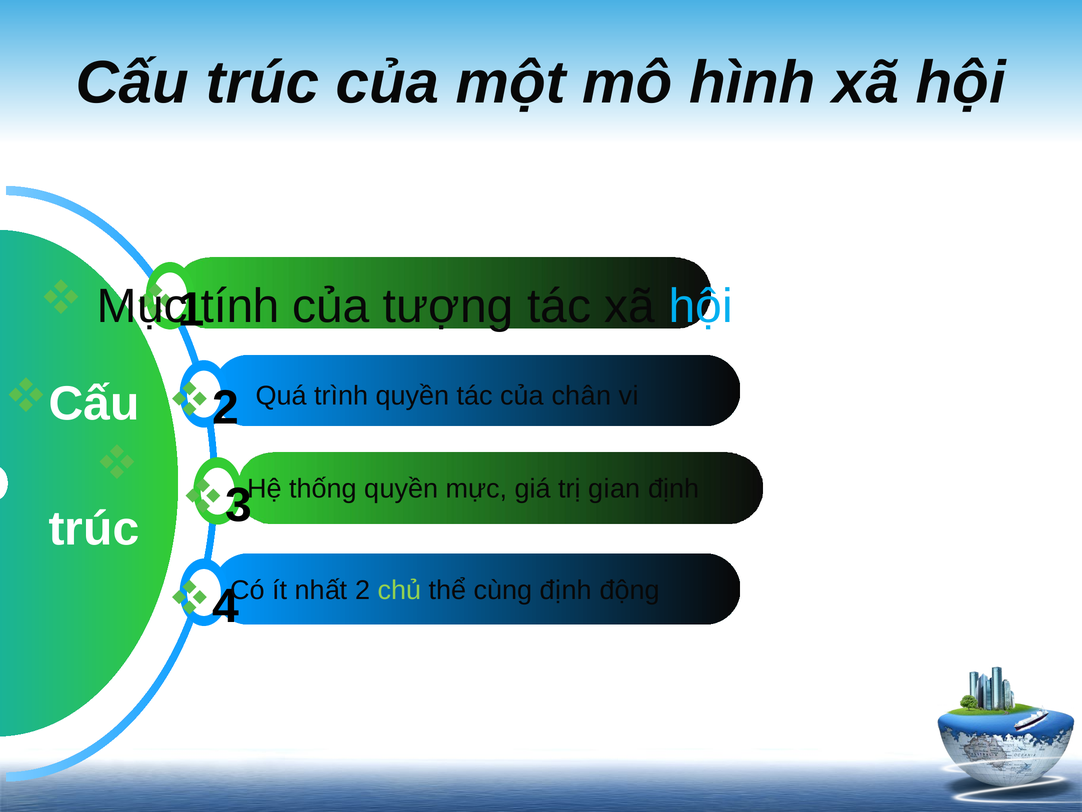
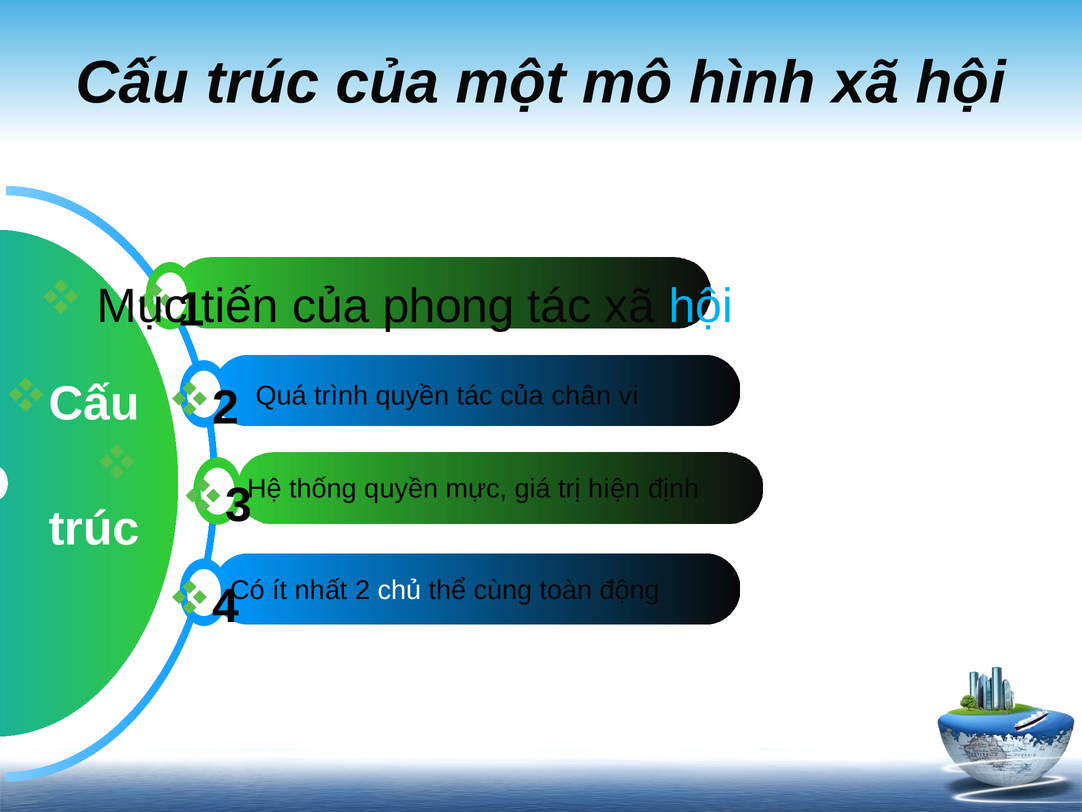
tính: tính -> tiến
tượng: tượng -> phong
gian: gian -> hiện
chủ colour: light green -> white
cùng định: định -> toàn
